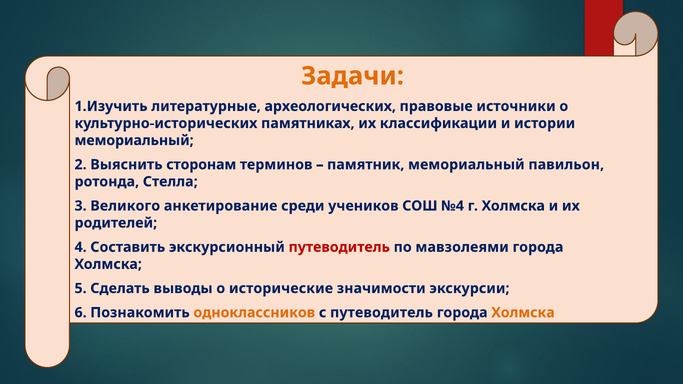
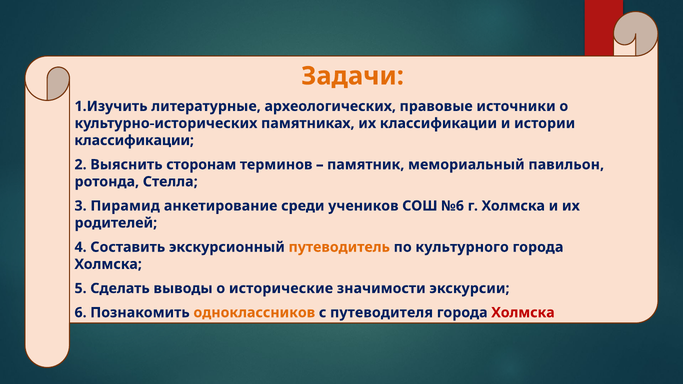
мемориальный at (134, 140): мемориальный -> классификации
Великого: Великого -> Пирамид
№4: №4 -> №6
путеводитель at (339, 247) colour: red -> orange
мавзолеями: мавзолеями -> культурного
с путеводитель: путеводитель -> путеводителя
Холмска at (523, 313) colour: orange -> red
